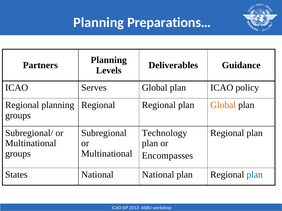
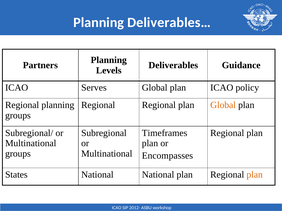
Preparations…: Preparations… -> Deliverables…
Technology: Technology -> Timeframes
plan at (255, 175) colour: blue -> orange
